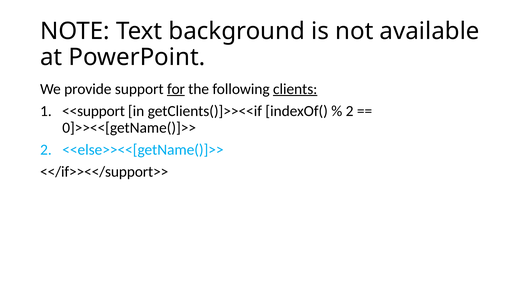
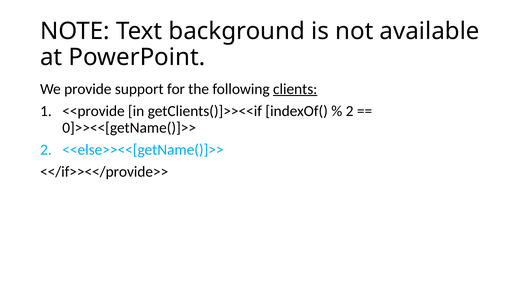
for underline: present -> none
<<support: <<support -> <<provide
<</if>><</support>>: <</if>><</support>> -> <</if>><</provide>>
